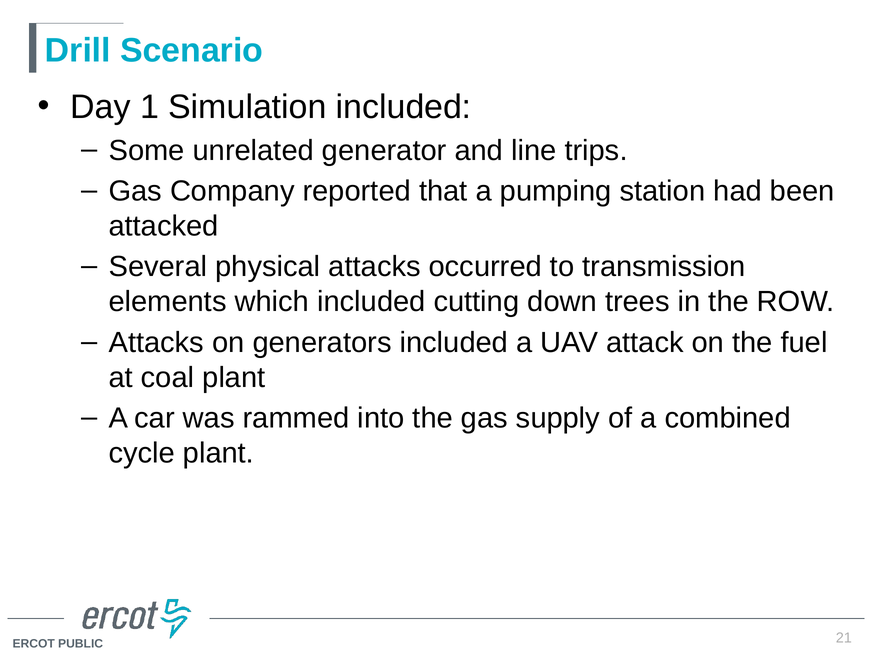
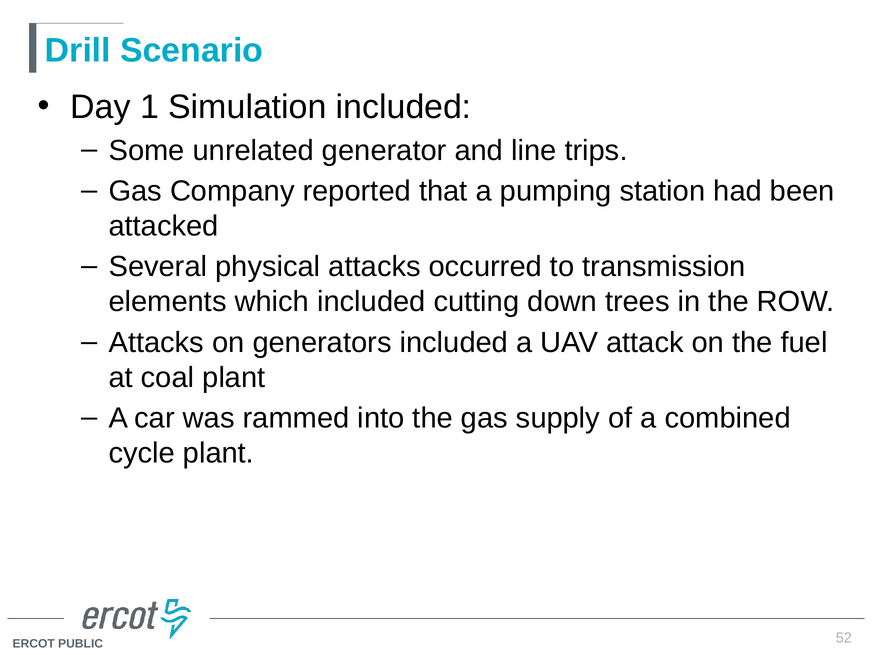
21: 21 -> 52
